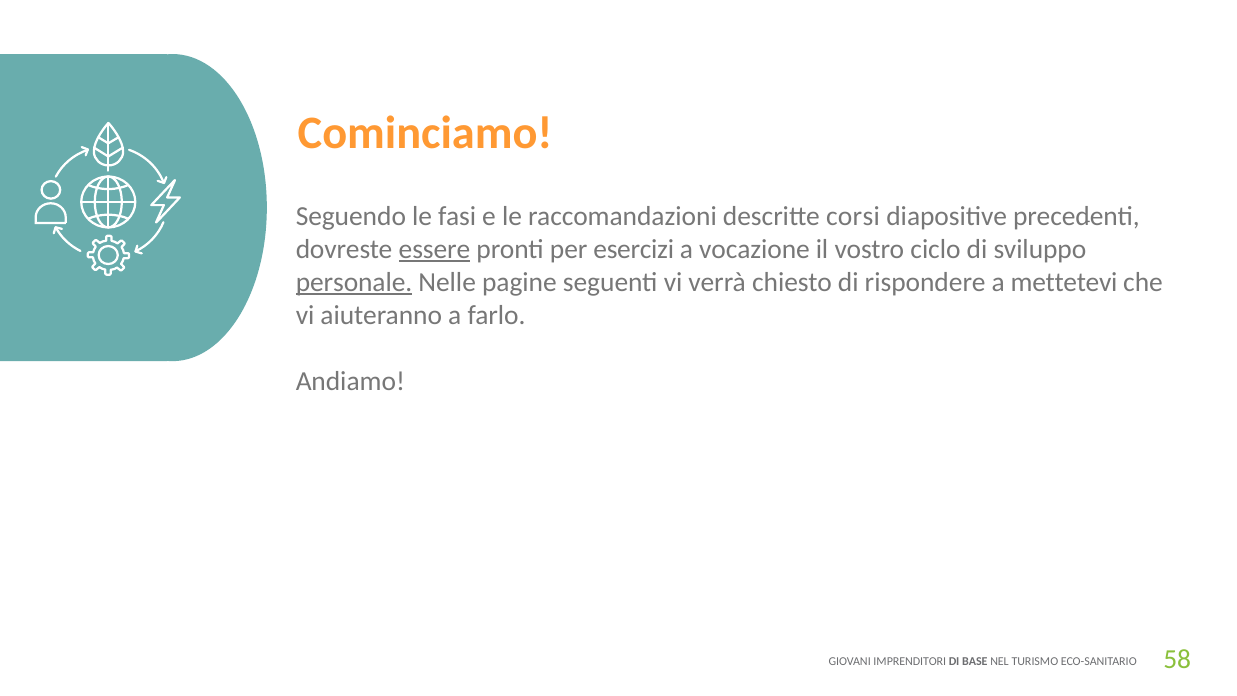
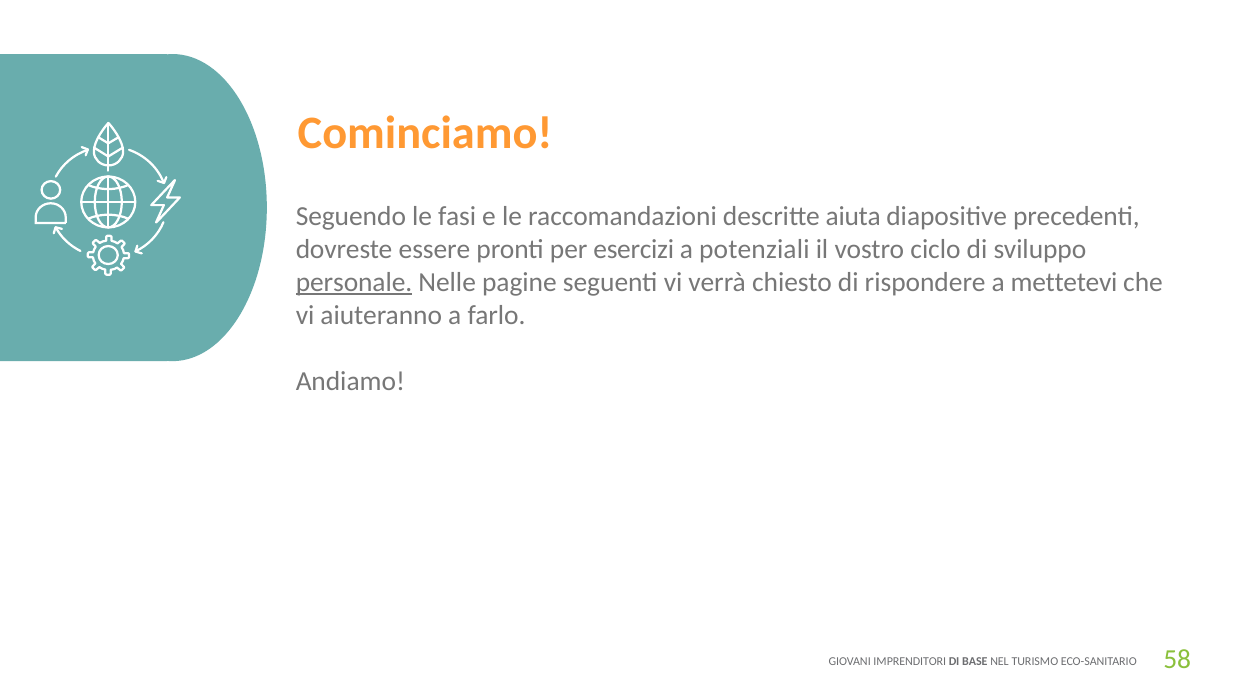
corsi: corsi -> aiuta
essere underline: present -> none
vocazione: vocazione -> potenziali
